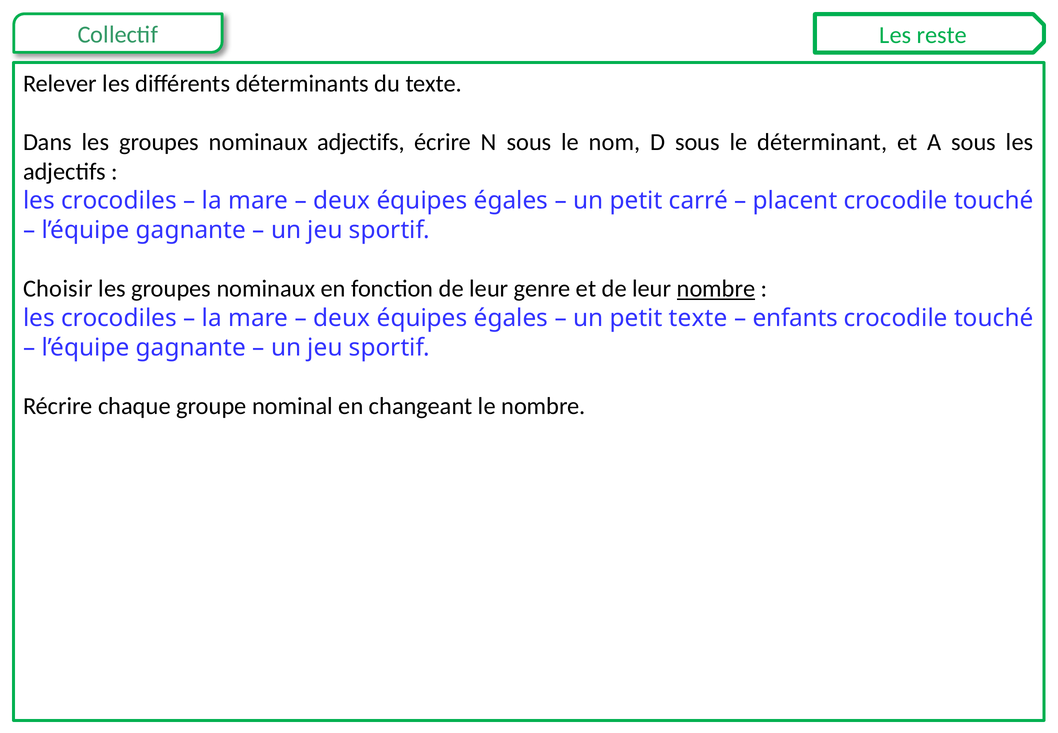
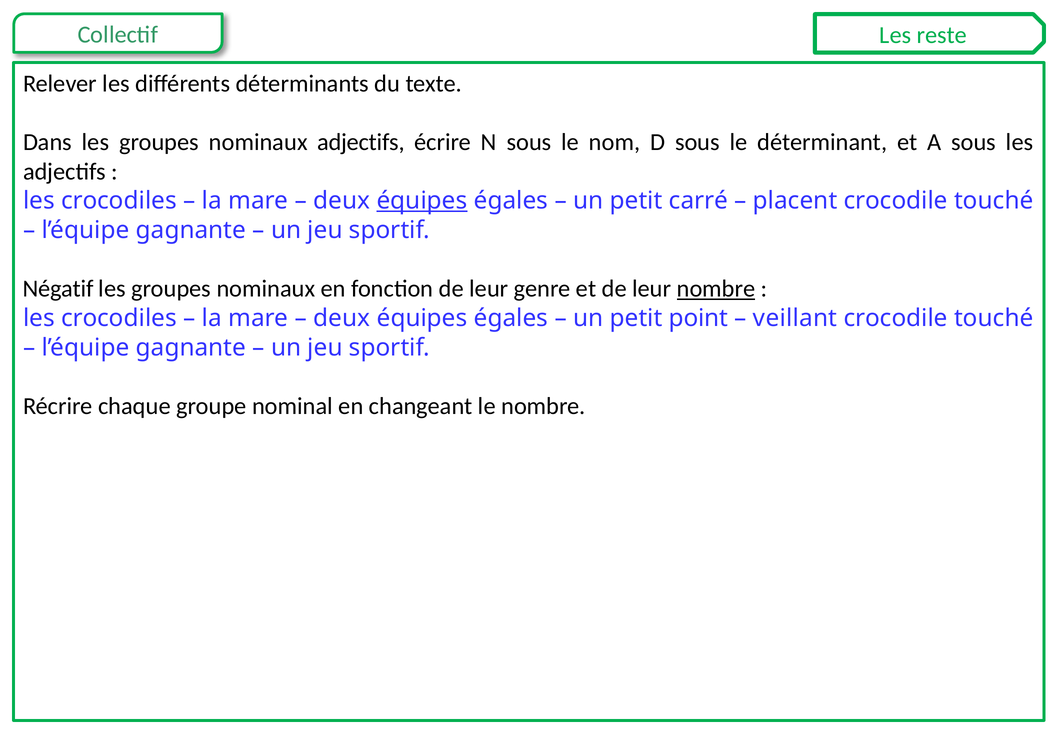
équipes at (422, 201) underline: none -> present
Choisir: Choisir -> Négatif
petit texte: texte -> point
enfants: enfants -> veillant
